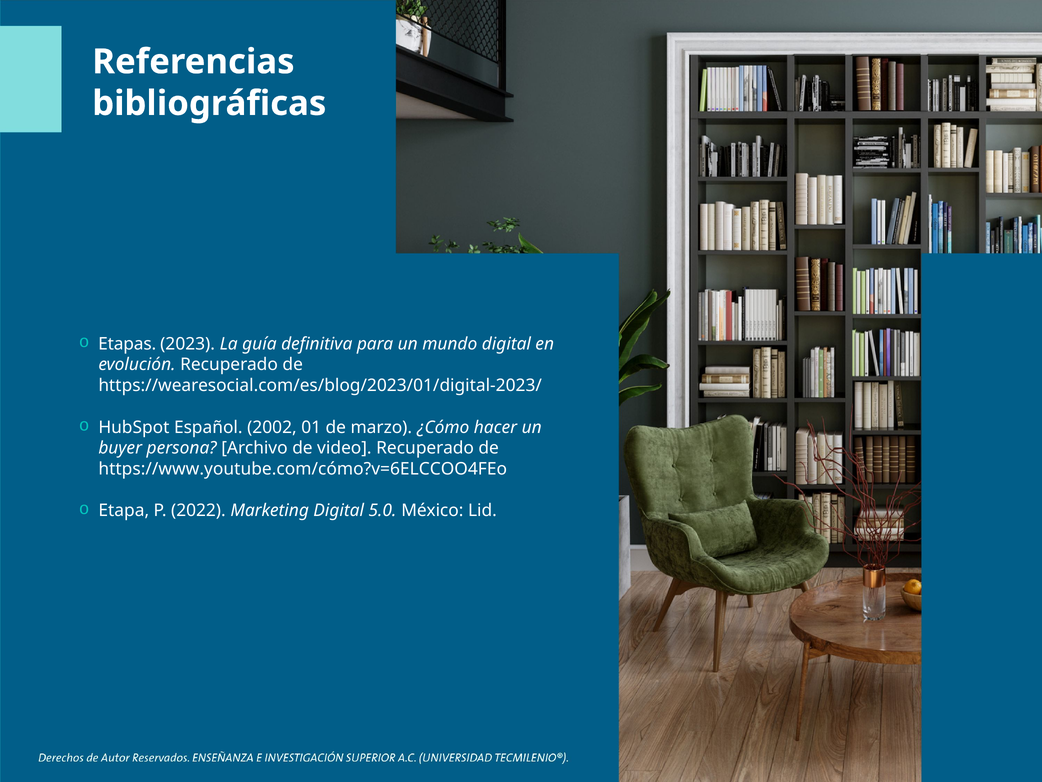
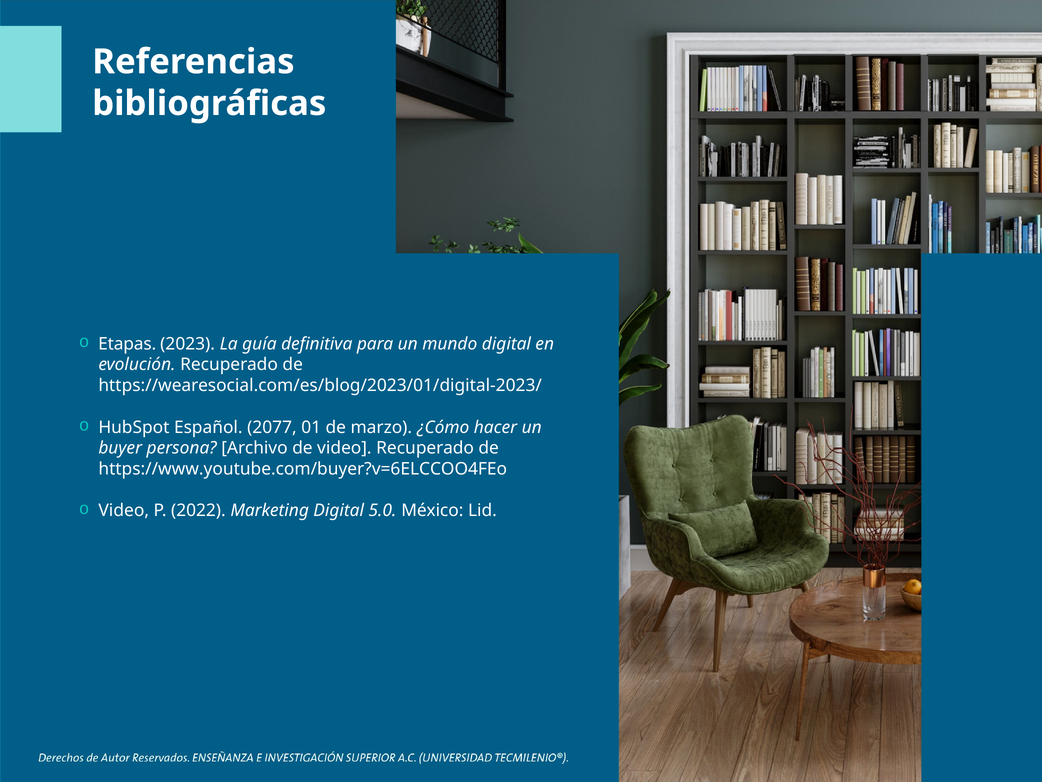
2002: 2002 -> 2077
https://www.youtube.com/cómo?v=6ELCCOO4FEo: https://www.youtube.com/cómo?v=6ELCCOO4FEo -> https://www.youtube.com/buyer?v=6ELCCOO4FEo
Etapa at (124, 510): Etapa -> Video
